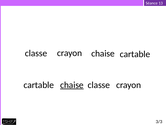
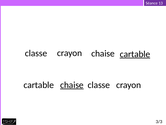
cartable at (135, 54) underline: none -> present
